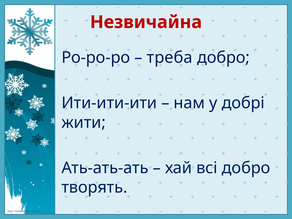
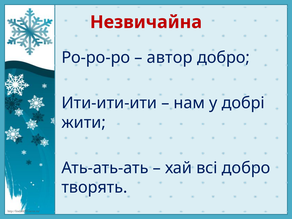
треба: треба -> автор
